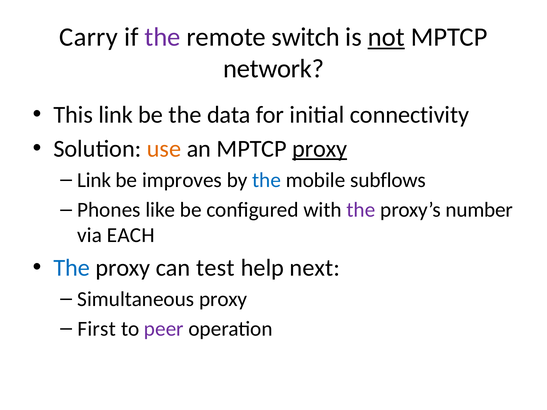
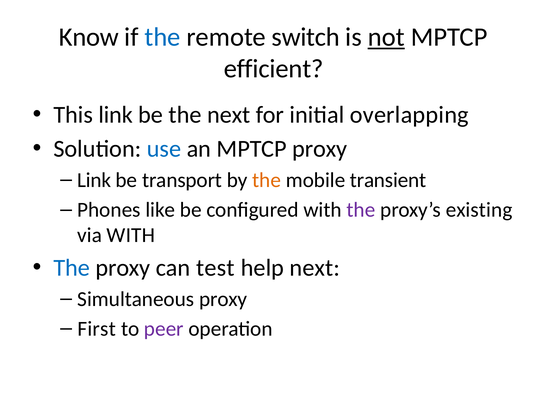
Carry: Carry -> Know
the at (163, 37) colour: purple -> blue
network: network -> efficient
the data: data -> next
connectivity: connectivity -> overlapping
use colour: orange -> blue
proxy at (320, 149) underline: present -> none
improves: improves -> transport
the at (267, 180) colour: blue -> orange
subflows: subflows -> transient
number: number -> existing
via EACH: EACH -> WITH
